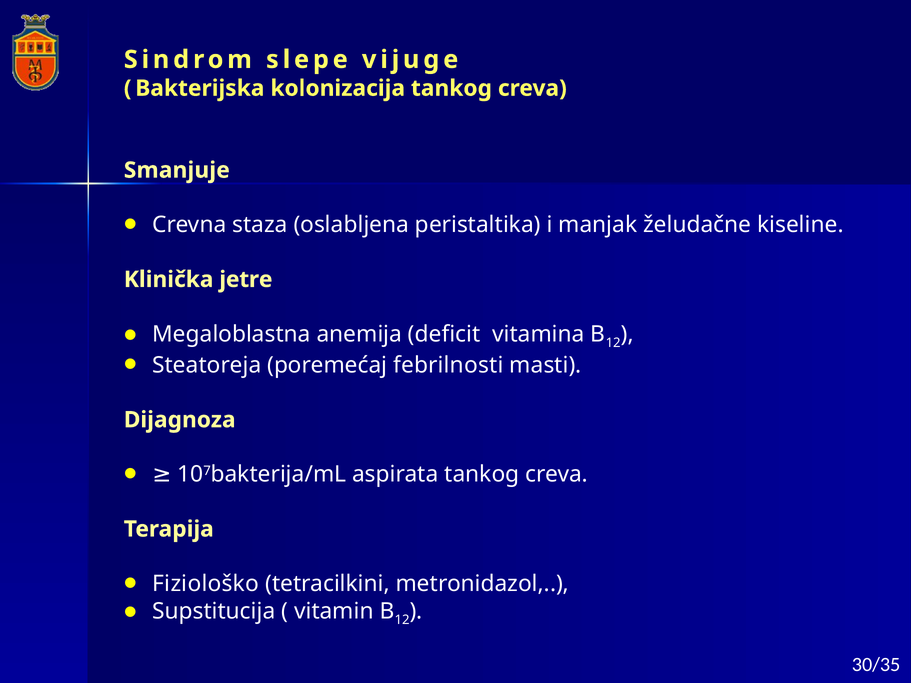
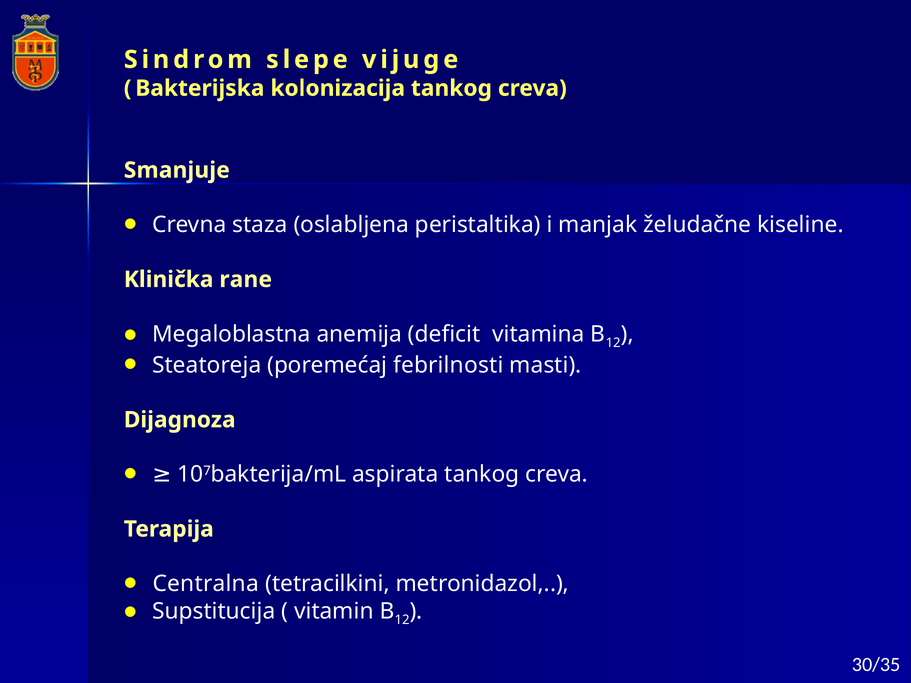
jetre: jetre -> rane
Fiziološko: Fiziološko -> Centralna
